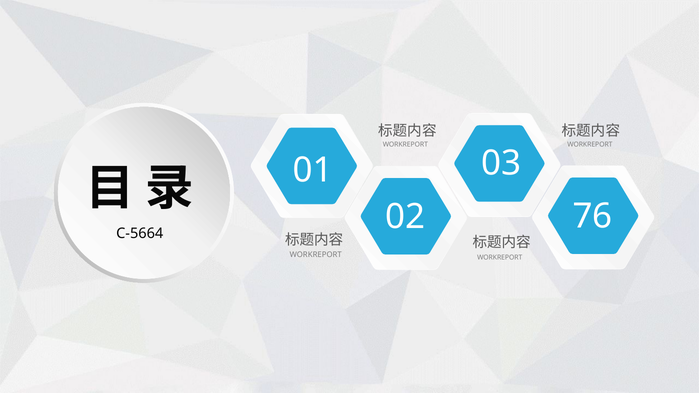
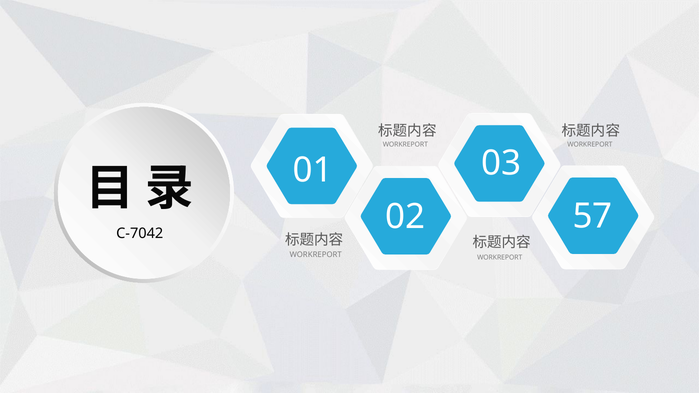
76: 76 -> 57
C-5664: C-5664 -> C-7042
